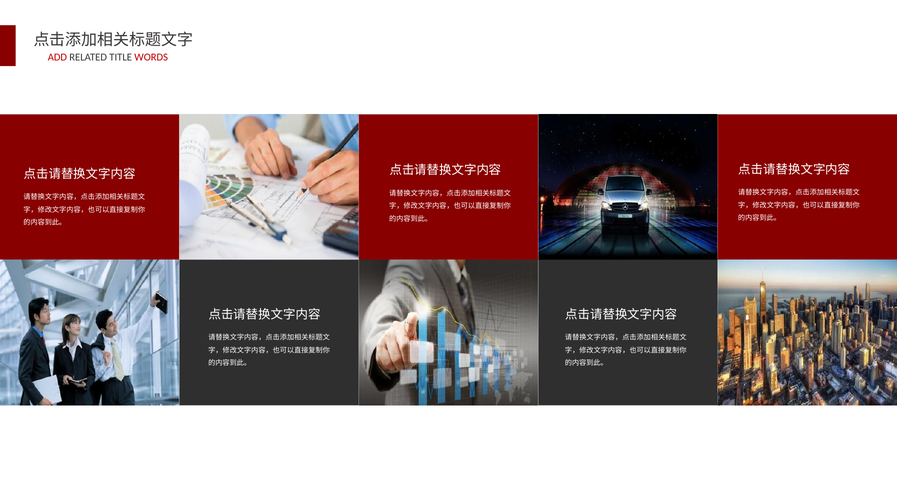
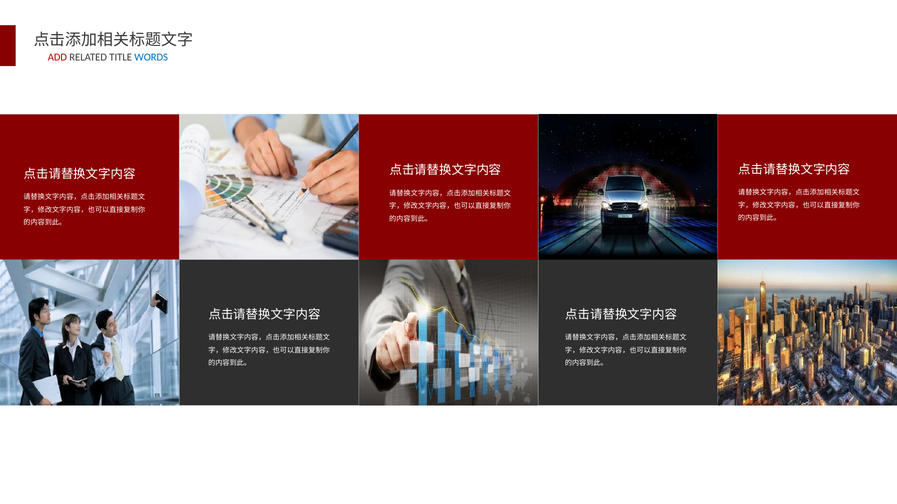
WORDS colour: red -> blue
